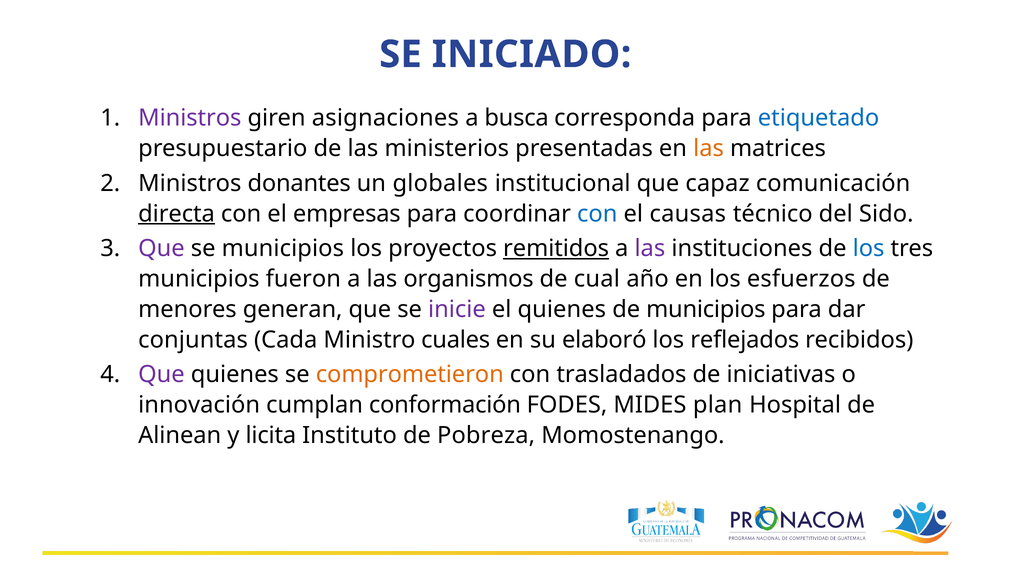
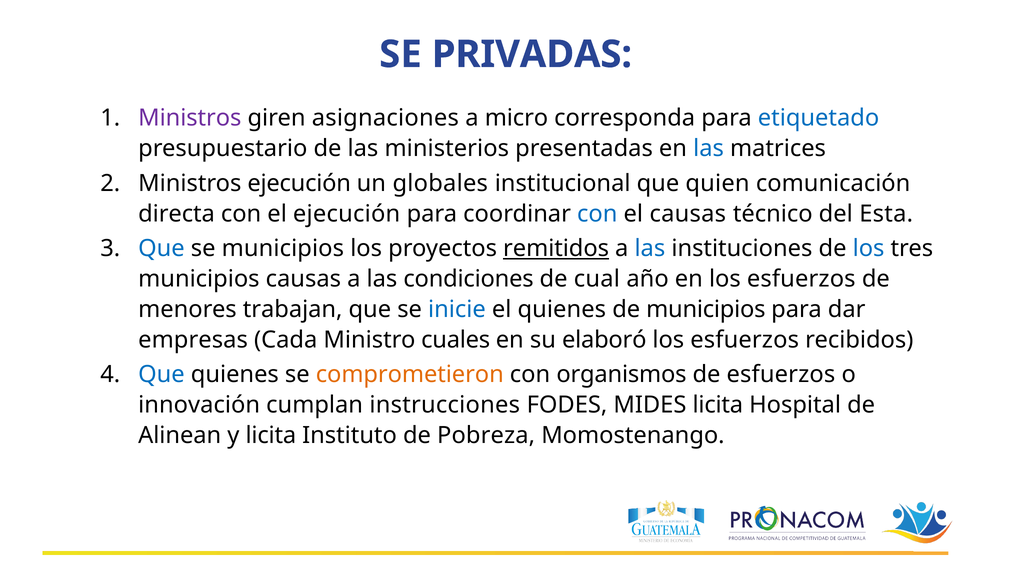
INICIADO: INICIADO -> PRIVADAS
busca: busca -> micro
las at (709, 148) colour: orange -> blue
Ministros donantes: donantes -> ejecución
capaz: capaz -> quien
directa underline: present -> none
el empresas: empresas -> ejecución
Sido: Sido -> Esta
Que at (161, 248) colour: purple -> blue
las at (650, 248) colour: purple -> blue
municipios fueron: fueron -> causas
organismos: organismos -> condiciones
generan: generan -> trabajan
inicie colour: purple -> blue
conjuntas: conjuntas -> empresas
reflejados at (745, 340): reflejados -> esfuerzos
Que at (161, 374) colour: purple -> blue
trasladados: trasladados -> organismos
de iniciativas: iniciativas -> esfuerzos
conformación: conformación -> instrucciones
MIDES plan: plan -> licita
